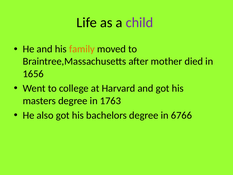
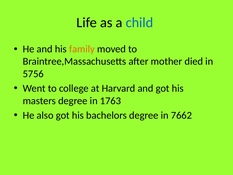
child colour: purple -> blue
1656: 1656 -> 5756
6766: 6766 -> 7662
